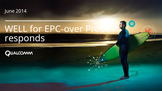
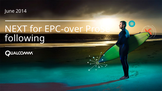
WELL: WELL -> NEXT
responds: responds -> following
